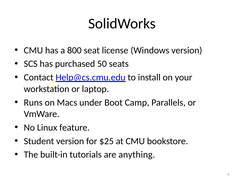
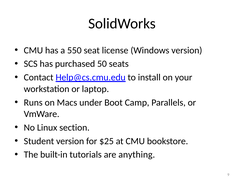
800: 800 -> 550
feature: feature -> section
